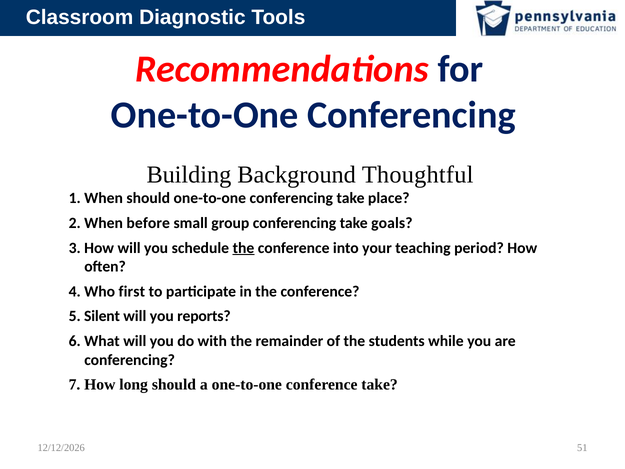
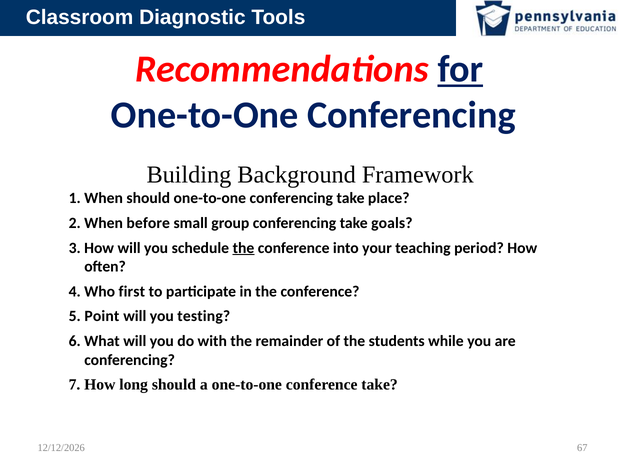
for underline: none -> present
Thoughtful: Thoughtful -> Framework
Silent: Silent -> Point
reports: reports -> testing
51: 51 -> 67
